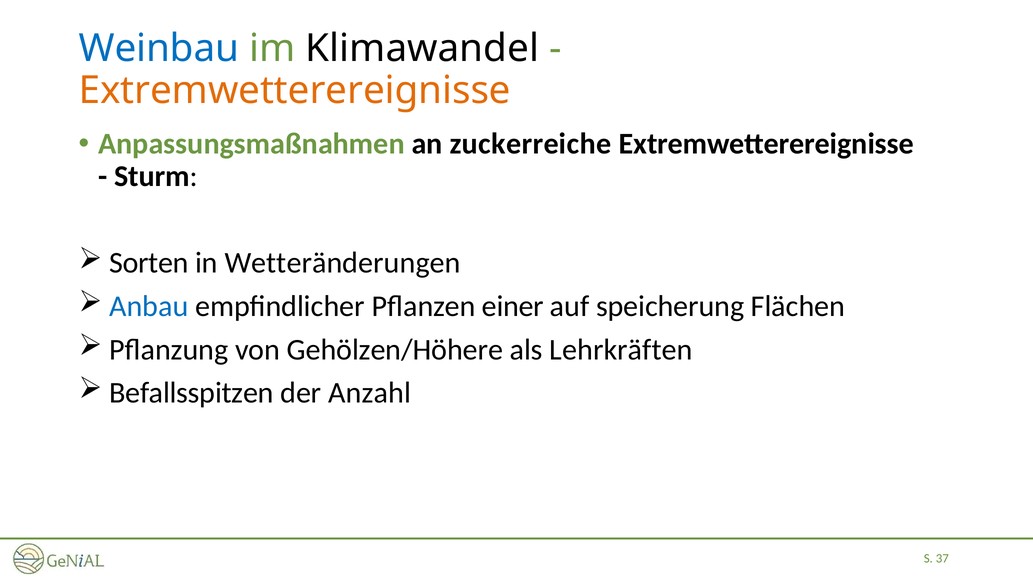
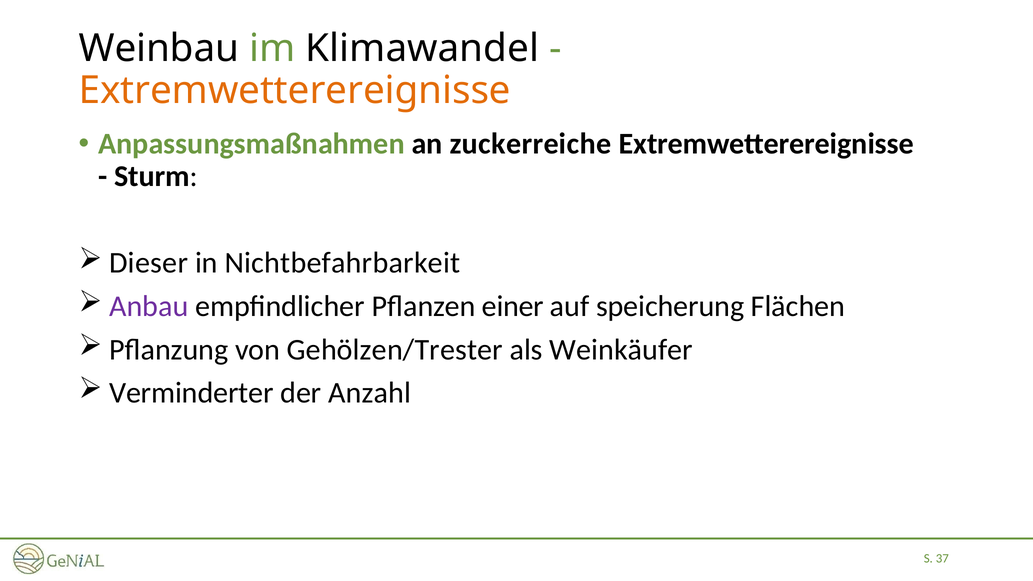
Weinbau colour: blue -> black
Sorten: Sorten -> Dieser
Wetteränderungen: Wetteränderungen -> Nichtbefahrbarkeit
Anbau colour: blue -> purple
Gehölzen/Höhere: Gehölzen/Höhere -> Gehölzen/Trester
Lehrkräften: Lehrkräften -> Weinkäufer
Befallsspitzen: Befallsspitzen -> Verminderter
